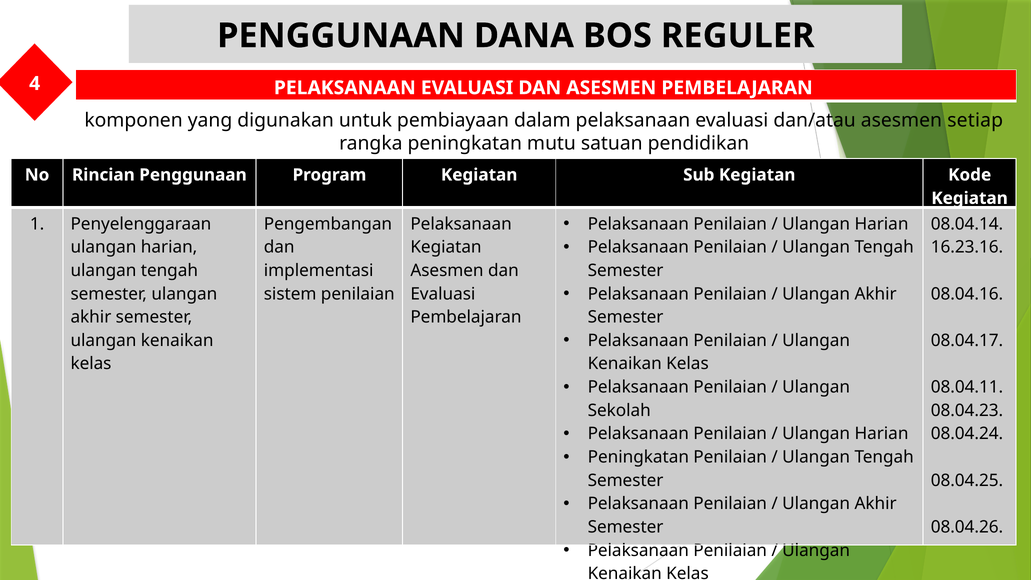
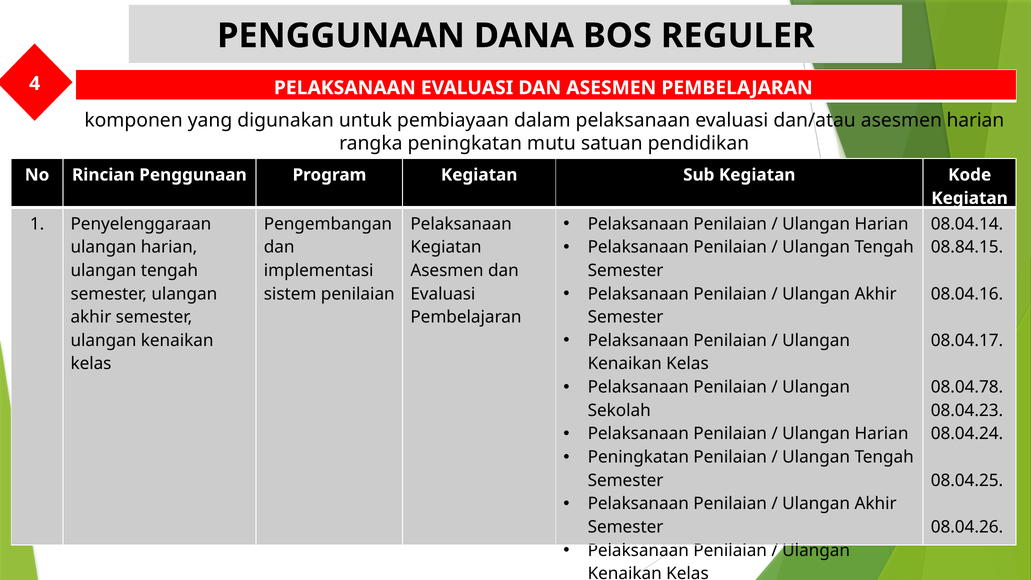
asesmen setiap: setiap -> harian
16.23.16: 16.23.16 -> 08.84.15
08.04.11: 08.04.11 -> 08.04.78
